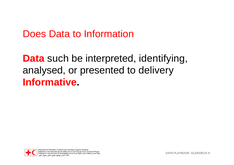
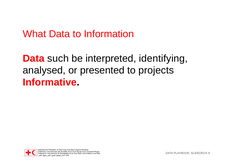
Does: Does -> What
delivery: delivery -> projects
